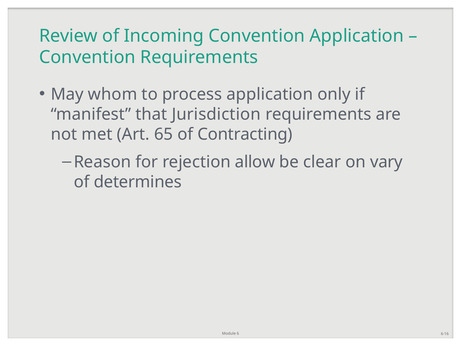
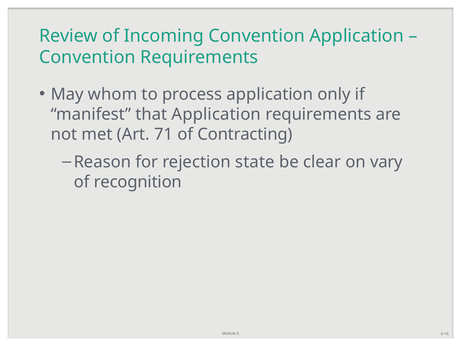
that Jurisdiction: Jurisdiction -> Application
65: 65 -> 71
allow: allow -> state
determines: determines -> recognition
